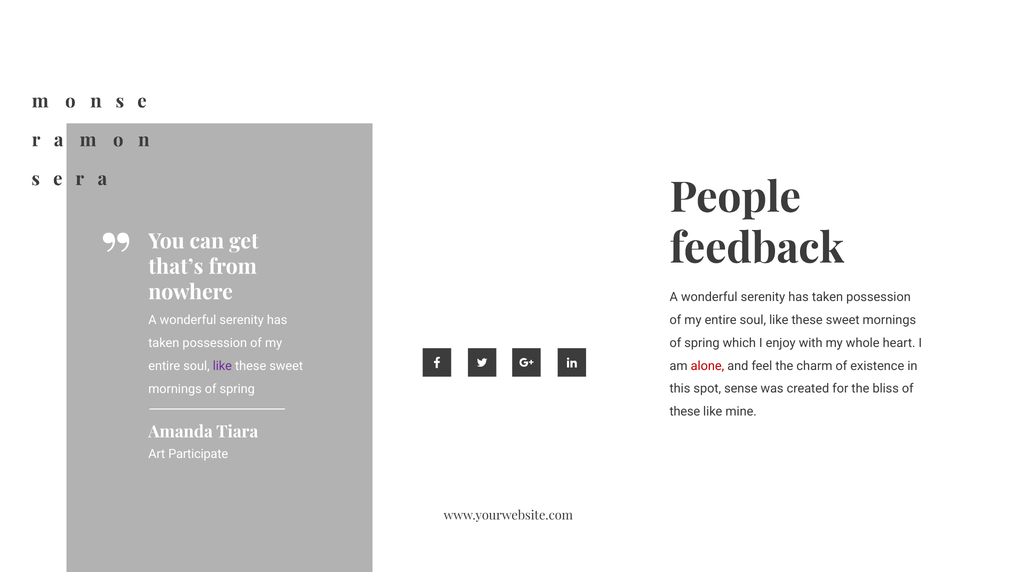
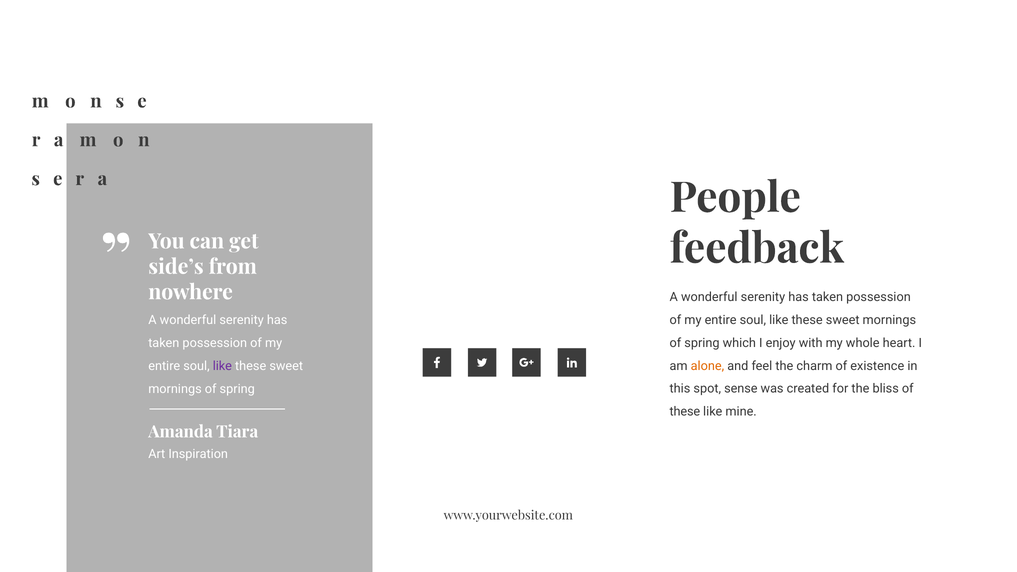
that’s: that’s -> side’s
alone colour: red -> orange
Participate: Participate -> Inspiration
